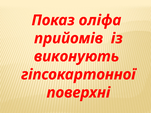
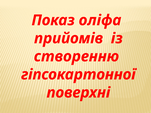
виконують: виконують -> створенню
